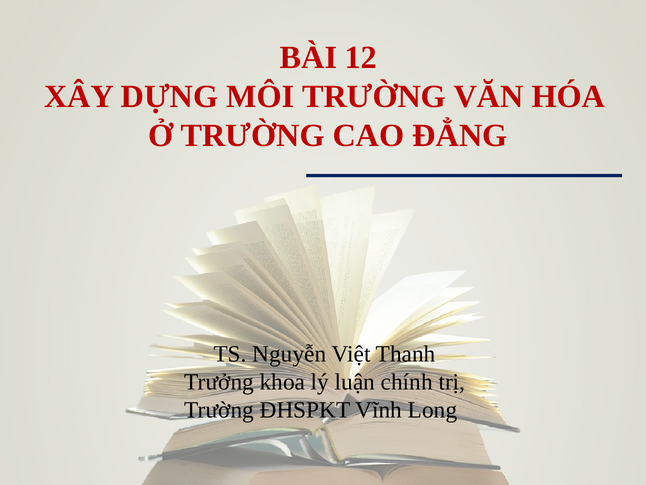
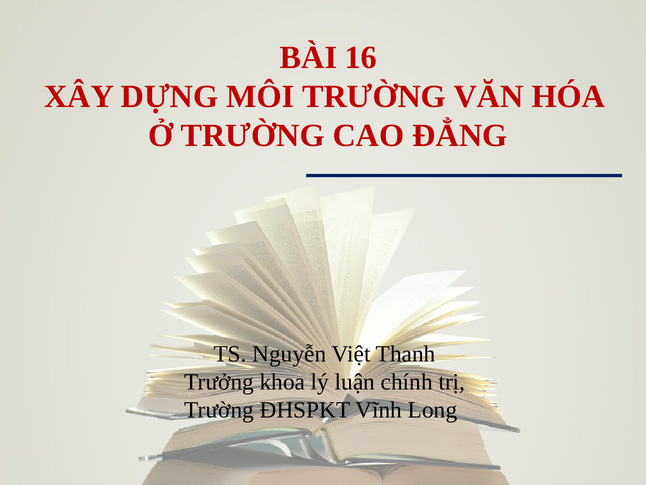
12: 12 -> 16
